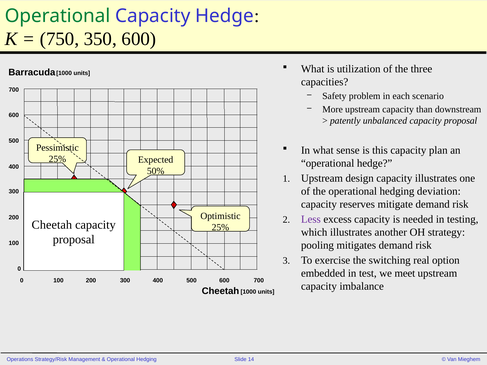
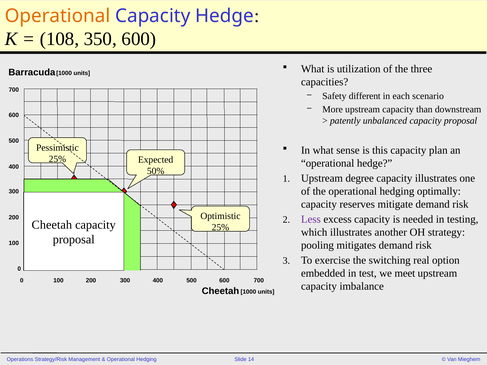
Operational at (58, 16) colour: green -> orange
750: 750 -> 108
problem: problem -> different
design: design -> degree
deviation: deviation -> optimally
